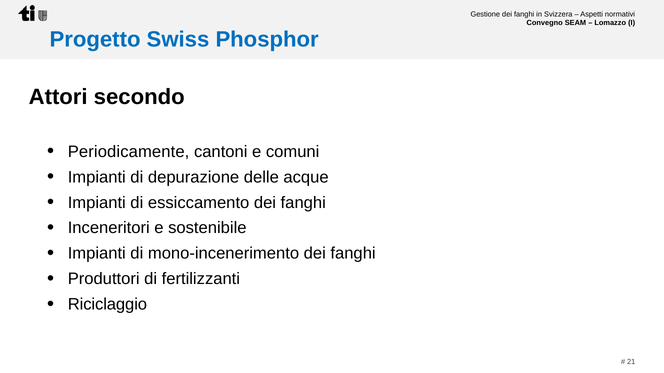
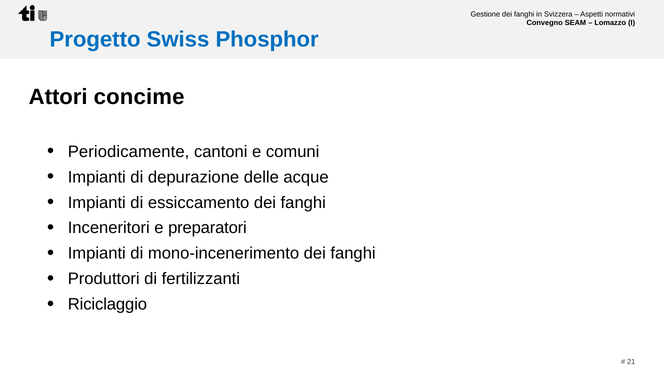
secondo: secondo -> concime
sostenibile: sostenibile -> preparatori
